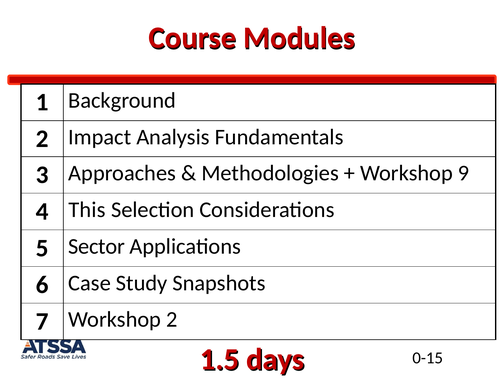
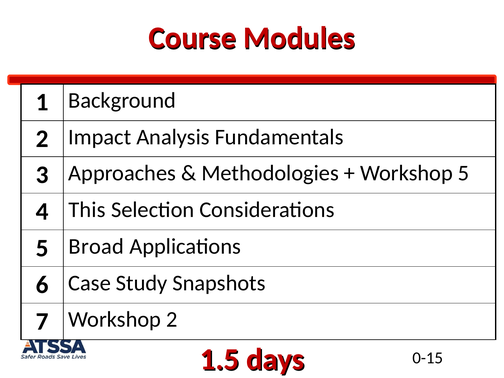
Workshop 9: 9 -> 5
Sector: Sector -> Broad
